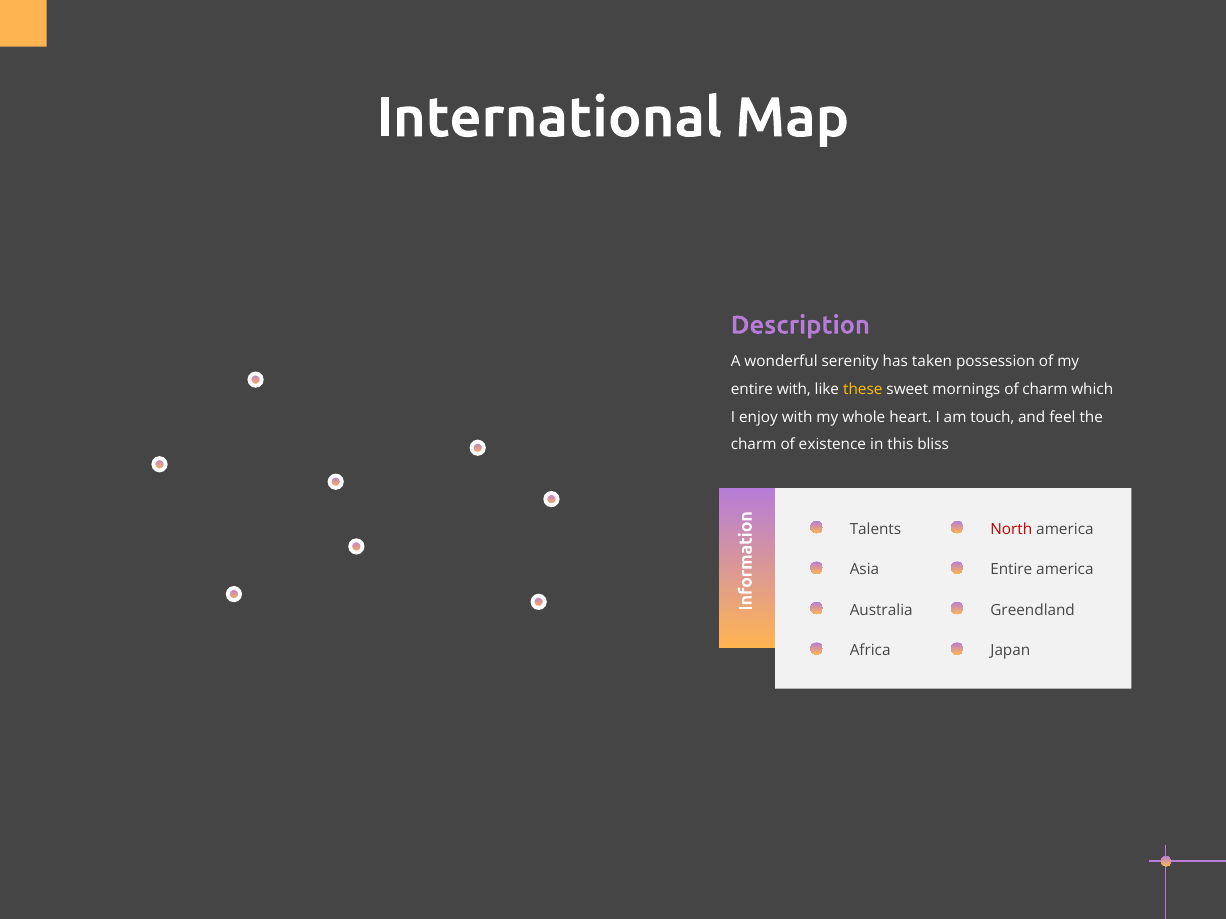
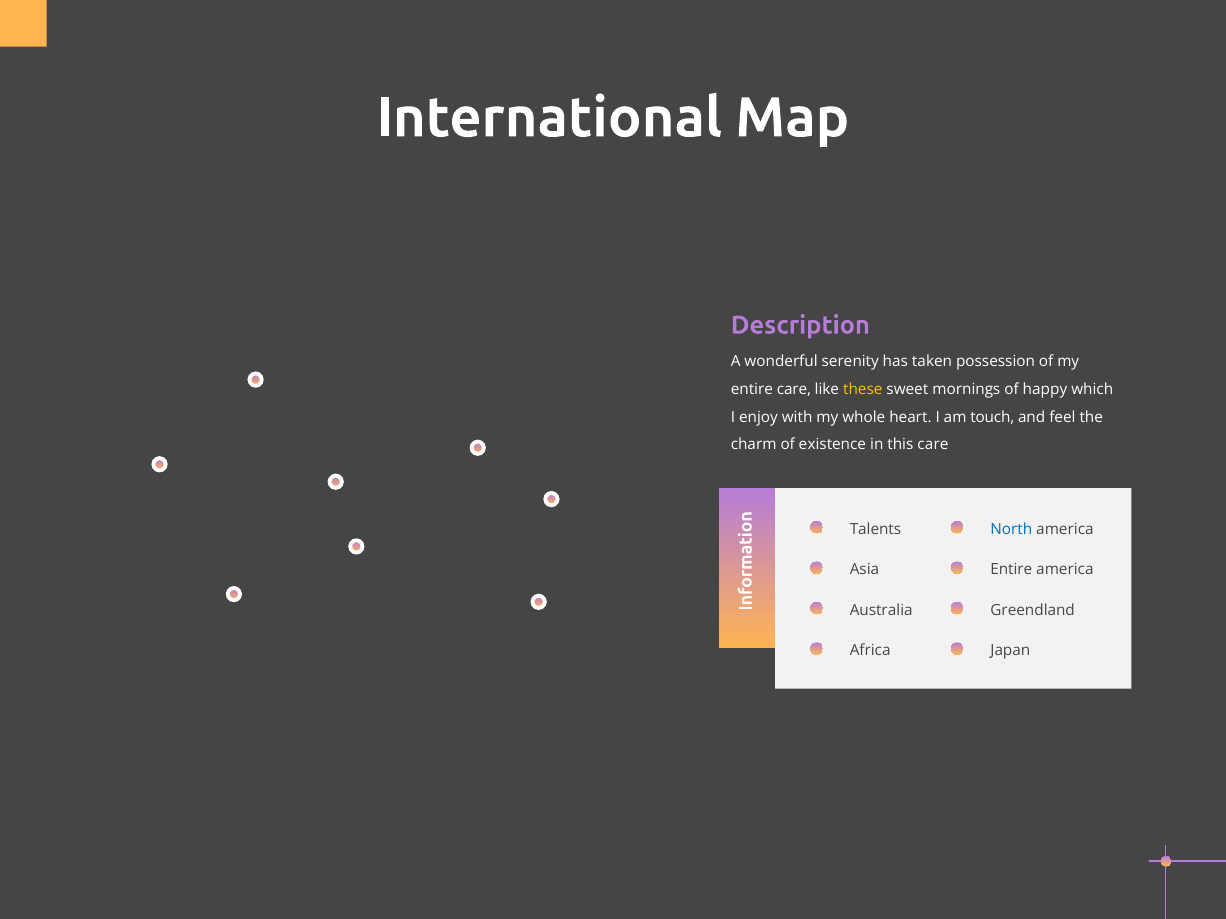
entire with: with -> care
of charm: charm -> happy
this bliss: bliss -> care
North colour: red -> blue
